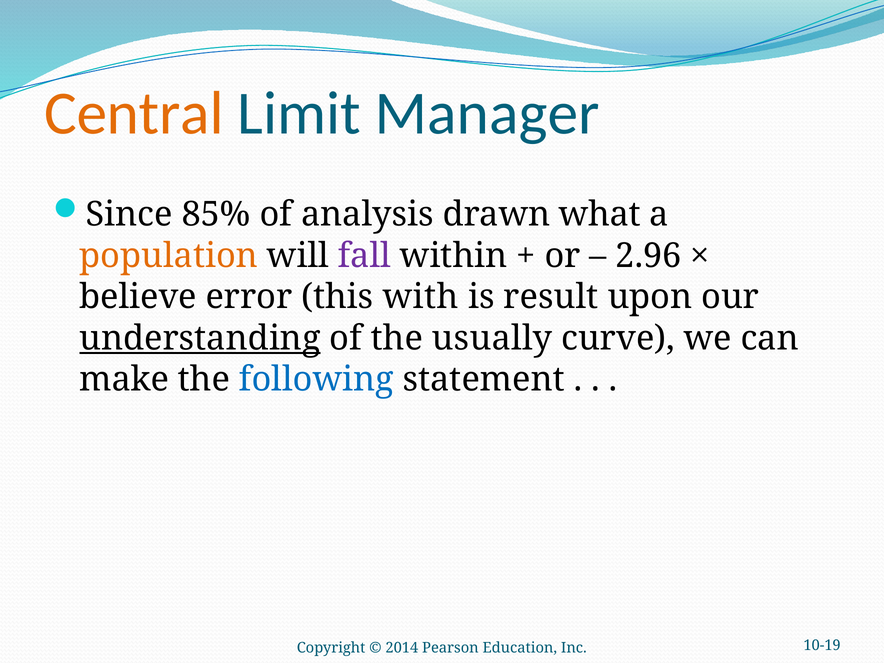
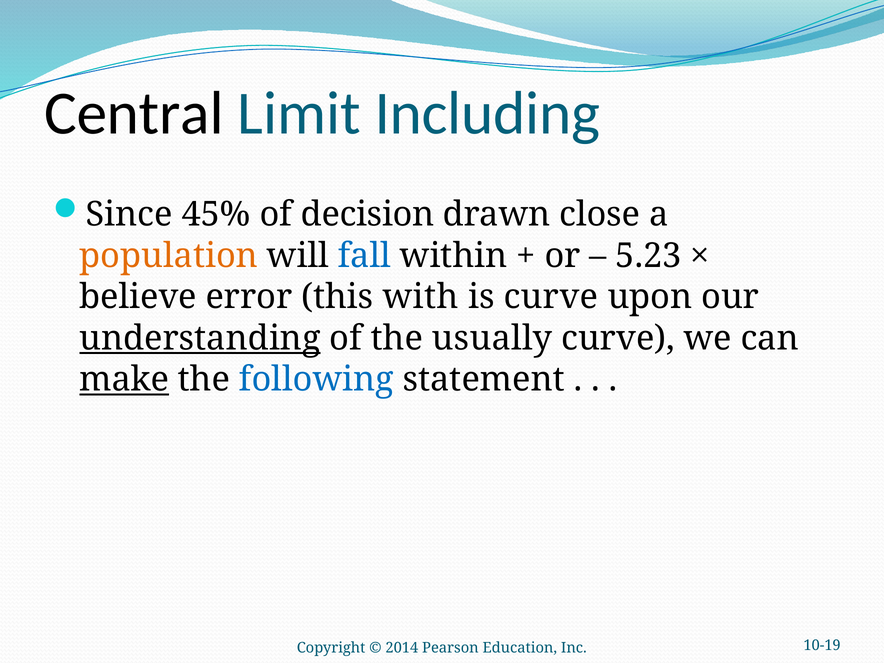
Central colour: orange -> black
Manager: Manager -> Including
85%: 85% -> 45%
analysis: analysis -> decision
what: what -> close
fall colour: purple -> blue
2.96: 2.96 -> 5.23
is result: result -> curve
make underline: none -> present
